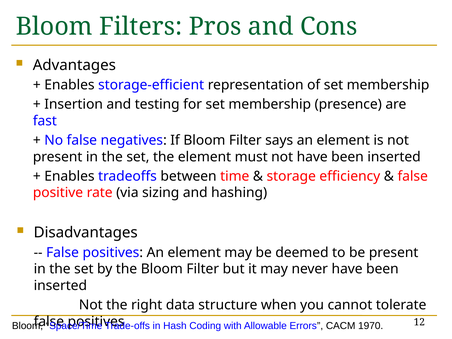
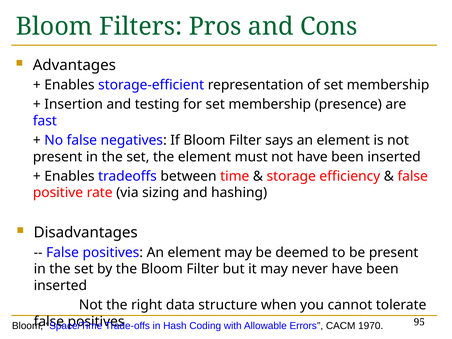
12: 12 -> 95
